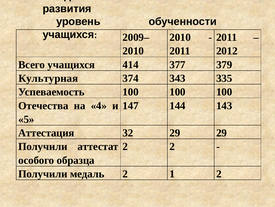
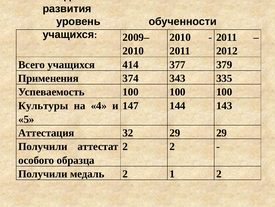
Культурная: Культурная -> Применения
Отечества: Отечества -> Культуры
